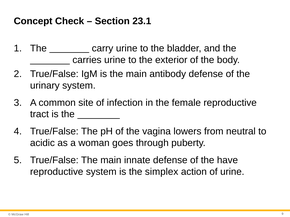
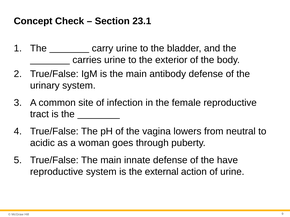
simplex: simplex -> external
